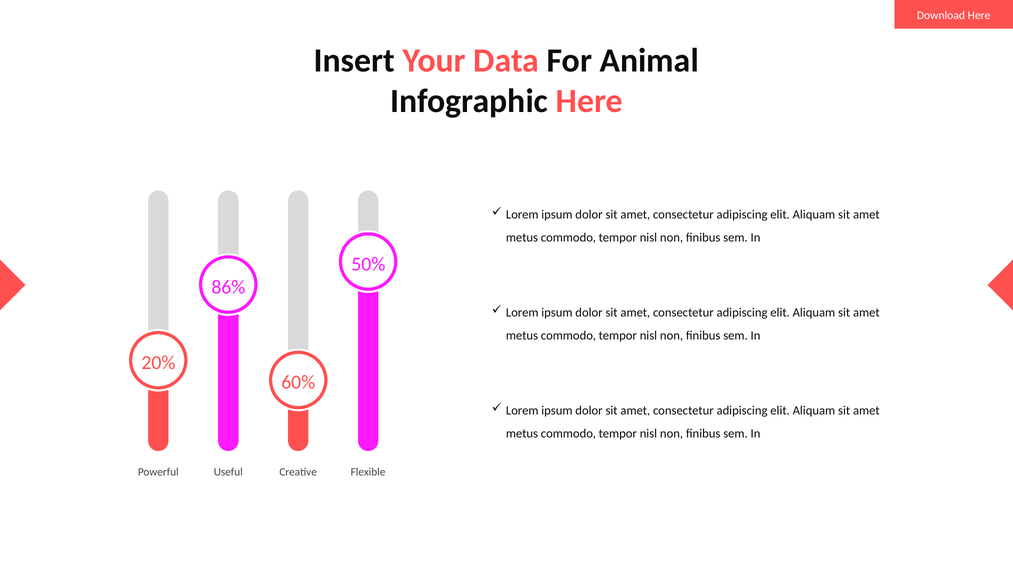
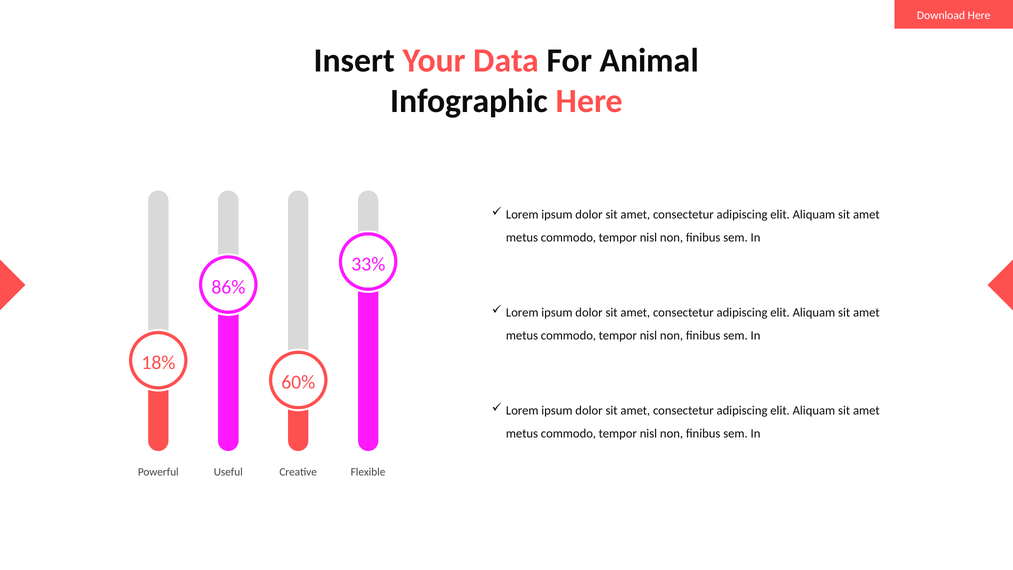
50%: 50% -> 33%
20%: 20% -> 18%
